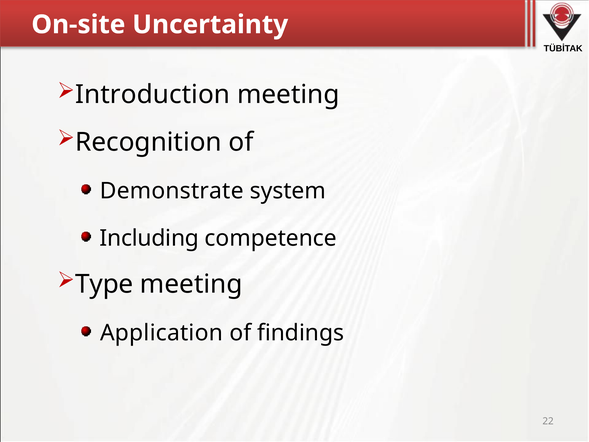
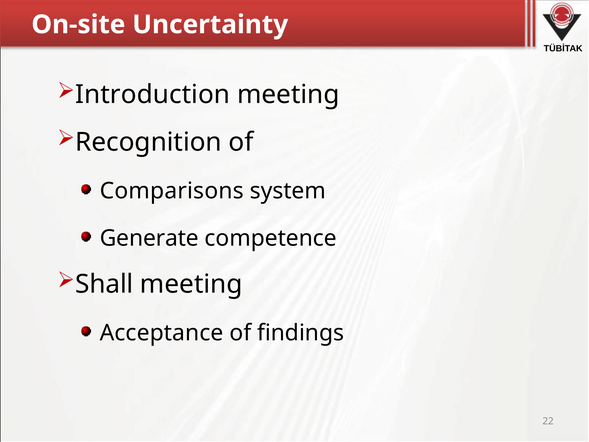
Demonstrate: Demonstrate -> Comparisons
Including: Including -> Generate
Type: Type -> Shall
Application: Application -> Acceptance
